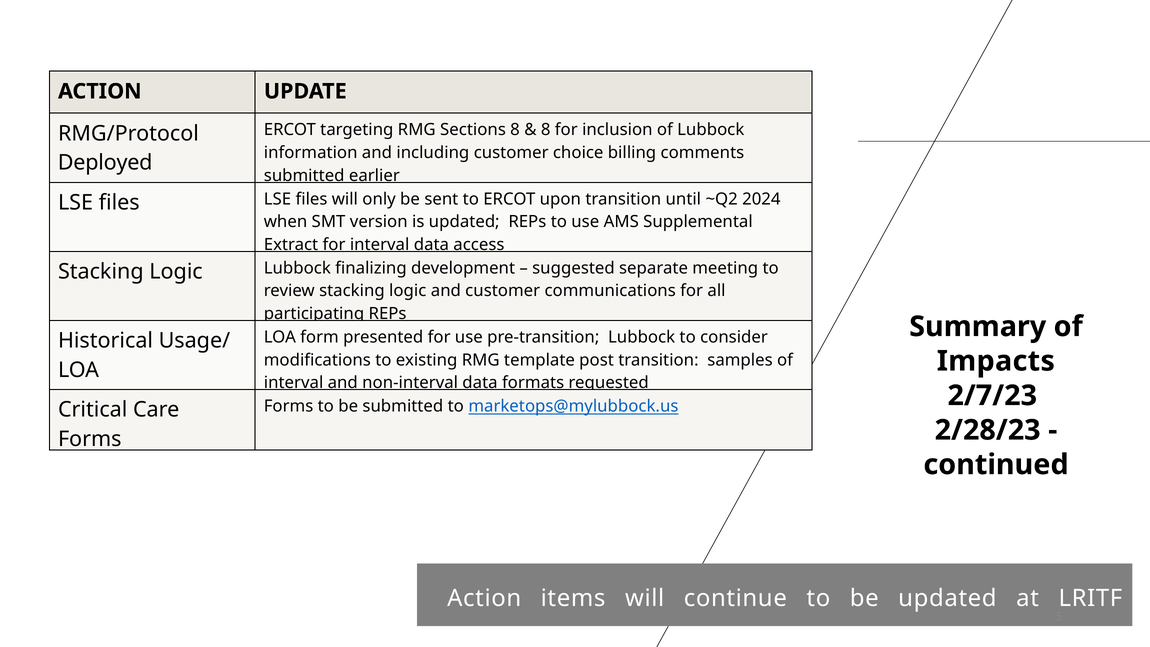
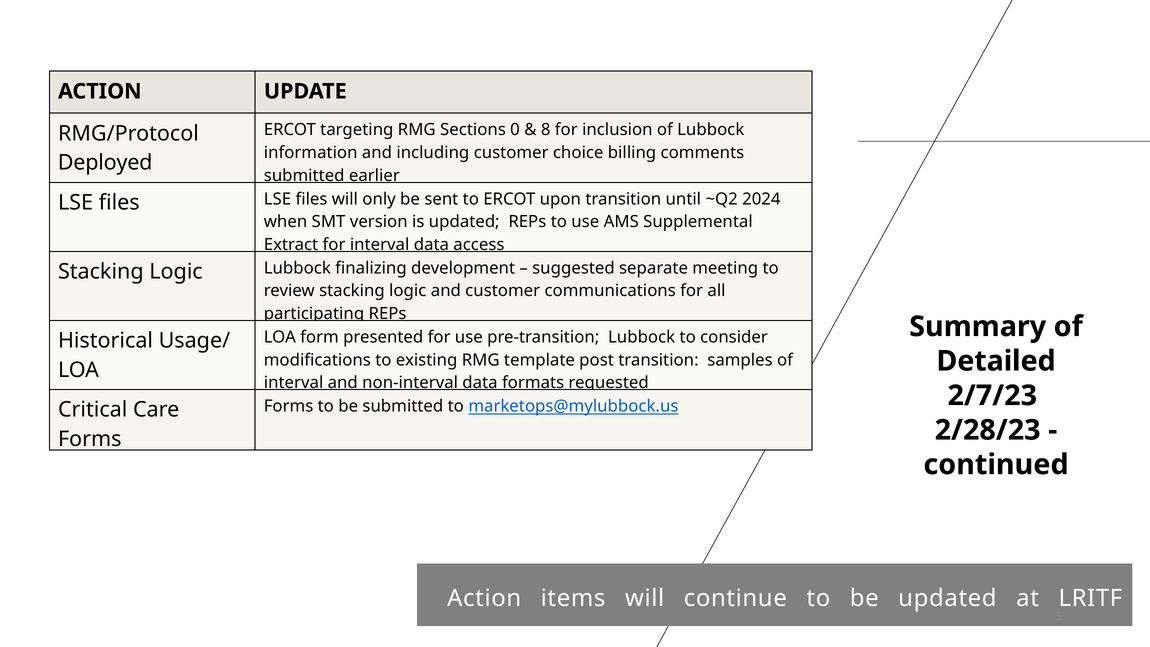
Sections 8: 8 -> 0
Impacts: Impacts -> Detailed
